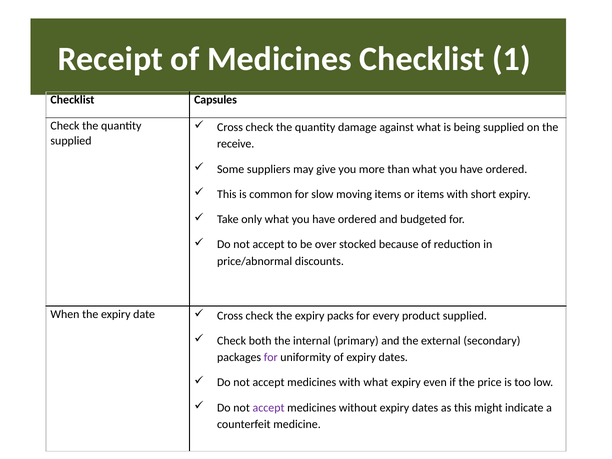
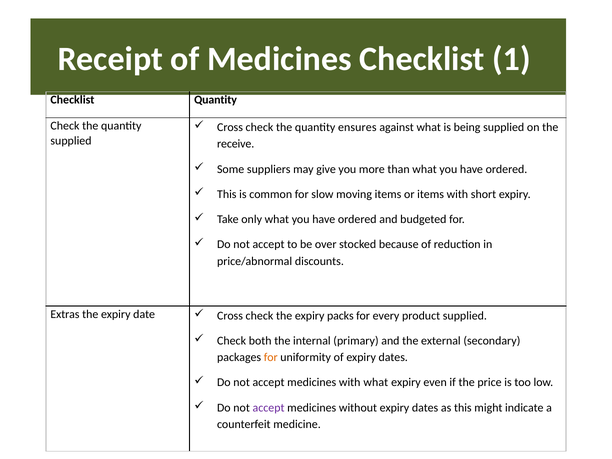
Checklist Capsules: Capsules -> Quantity
damage: damage -> ensures
When: When -> Extras
for at (271, 357) colour: purple -> orange
